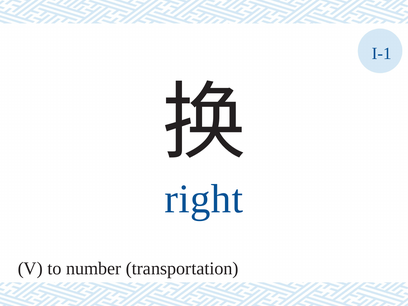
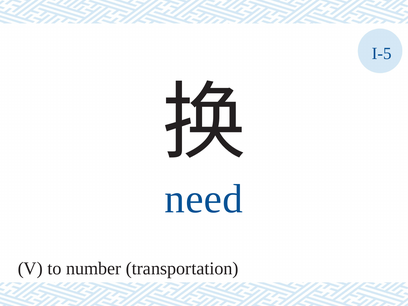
I-1: I-1 -> I-5
right: right -> need
